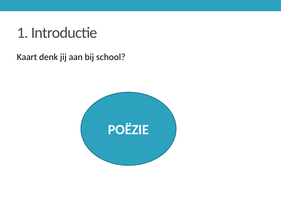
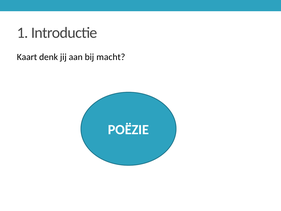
school: school -> macht
